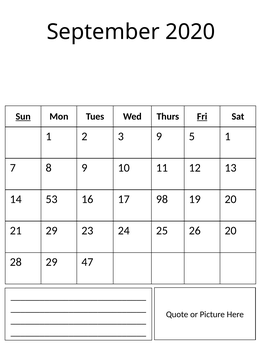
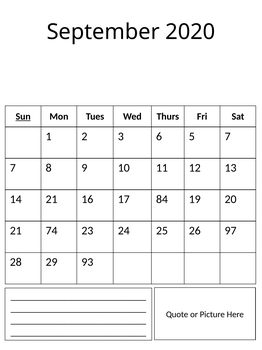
Fri underline: present -> none
3 9: 9 -> 6
5 1: 1 -> 7
14 53: 53 -> 21
98: 98 -> 84
21 29: 29 -> 74
26 20: 20 -> 97
47: 47 -> 93
